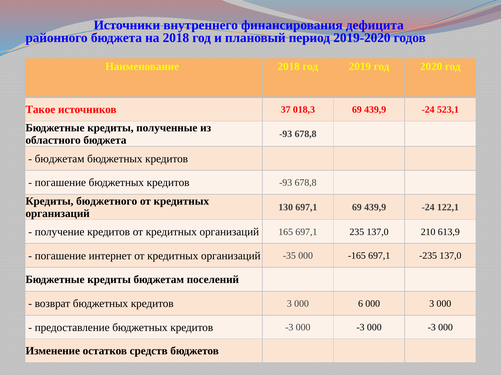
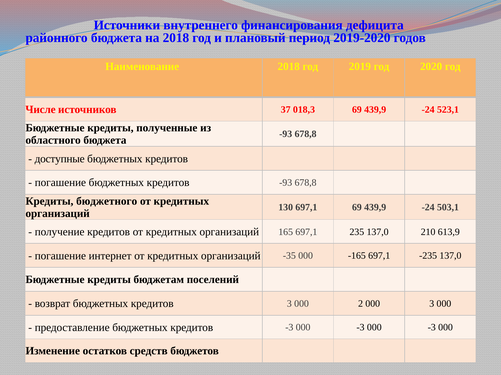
Такое: Такое -> Числе
бюджетам at (60, 159): бюджетам -> доступные
122,1: 122,1 -> 503,1
6: 6 -> 2
